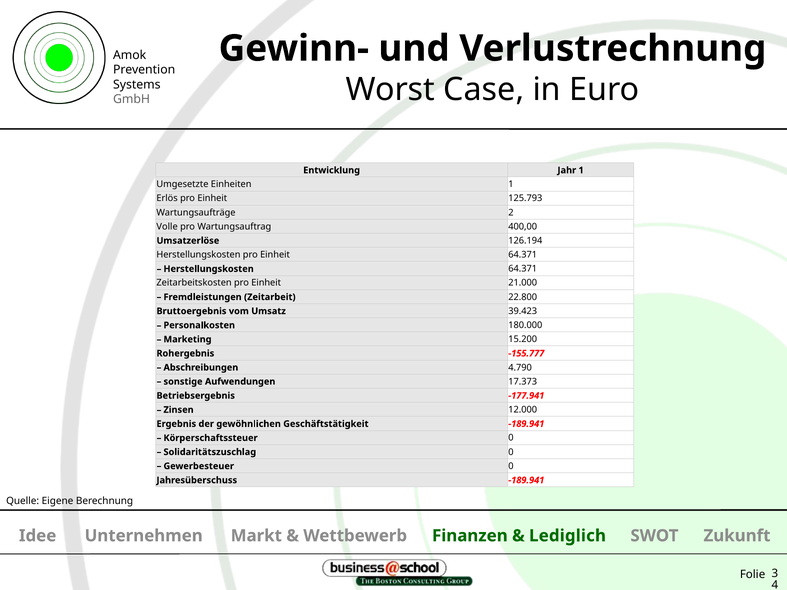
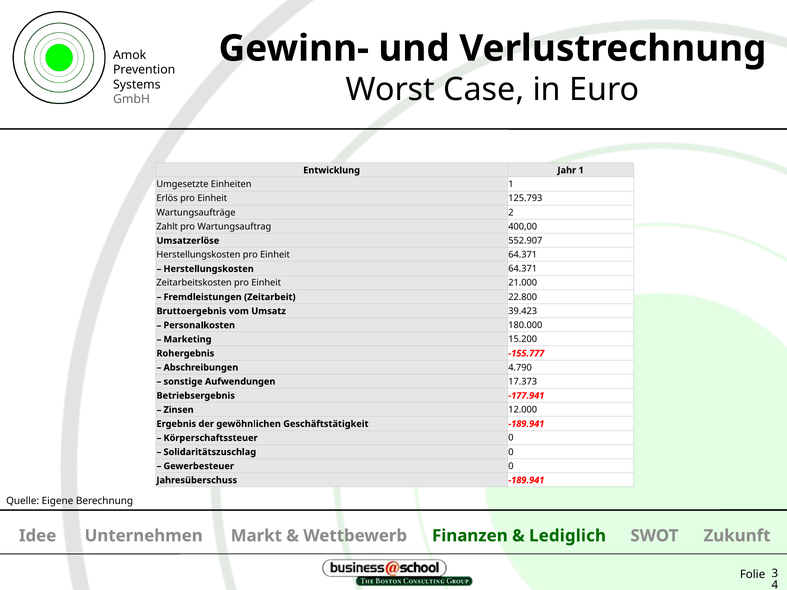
Volle: Volle -> Zahlt
126.194: 126.194 -> 552.907
